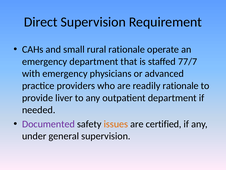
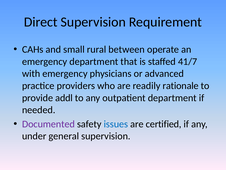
rural rationale: rationale -> between
77/7: 77/7 -> 41/7
liver: liver -> addl
issues colour: orange -> blue
